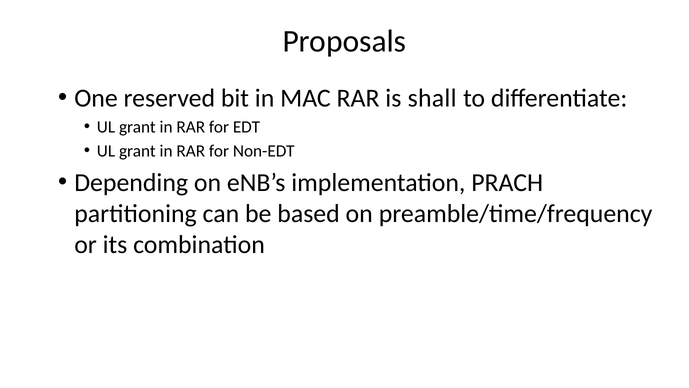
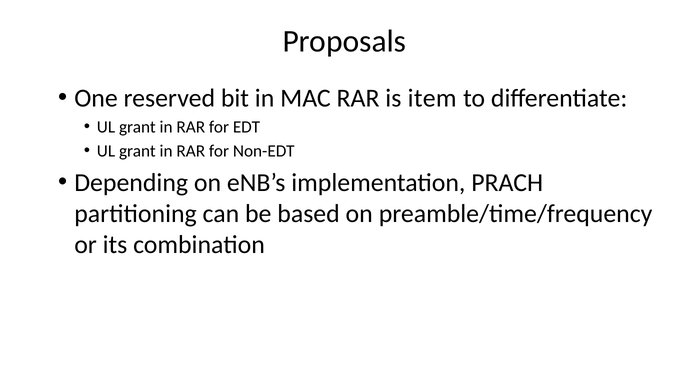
shall: shall -> item
